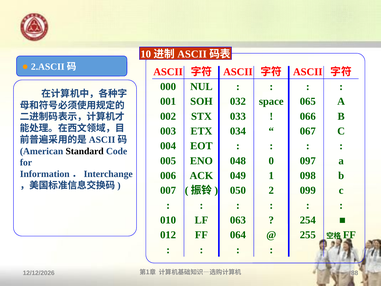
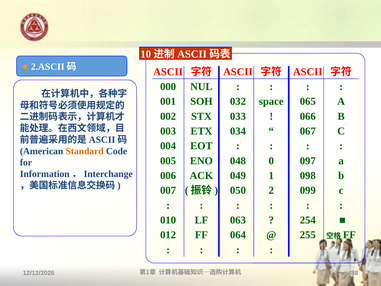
Standard colour: black -> orange
